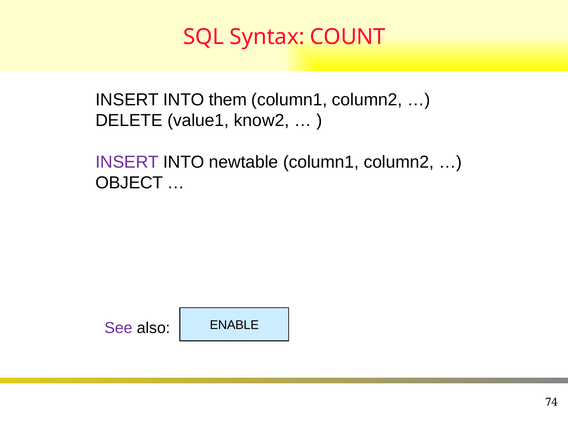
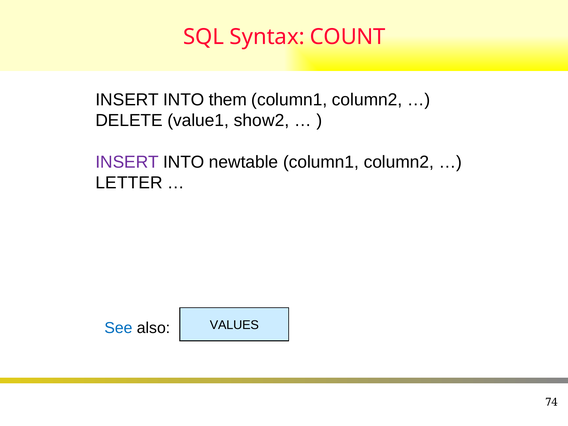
know2: know2 -> show2
OBJECT: OBJECT -> LETTER
See colour: purple -> blue
ENABLE: ENABLE -> VALUES
